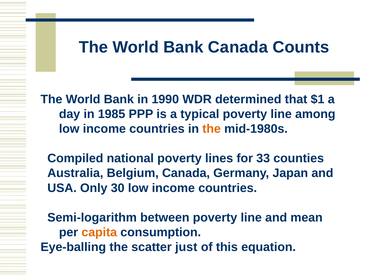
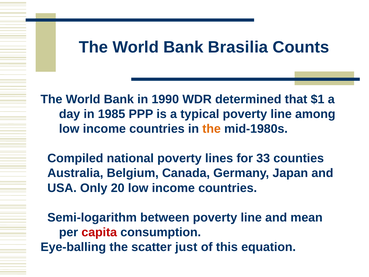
Bank Canada: Canada -> Brasilia
30: 30 -> 20
capita colour: orange -> red
